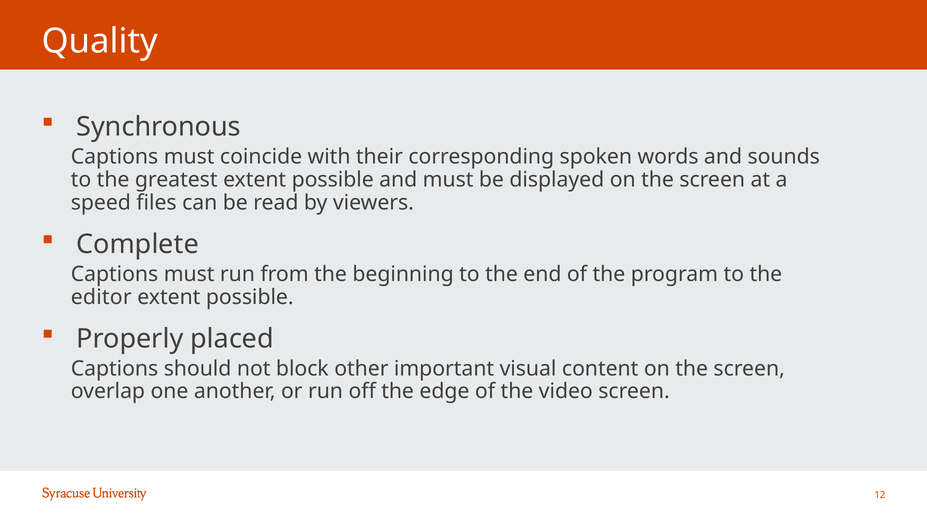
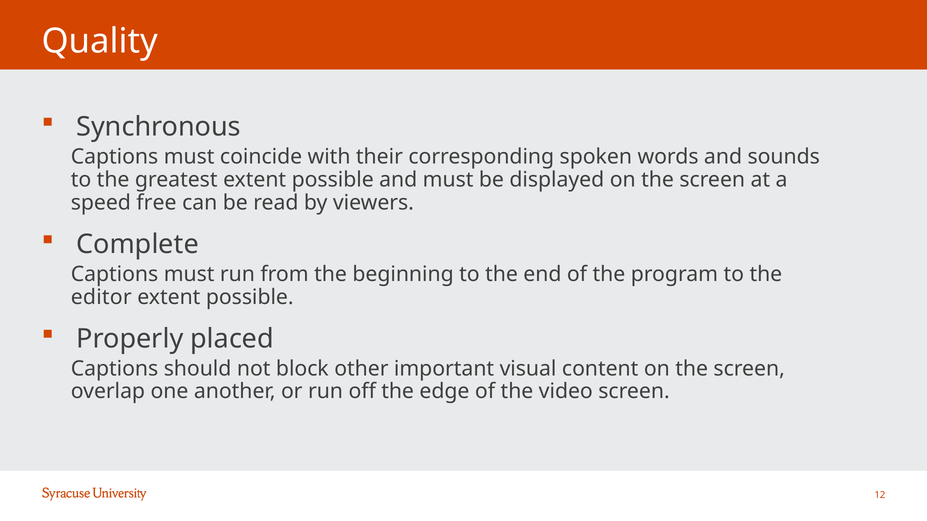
files: files -> free
